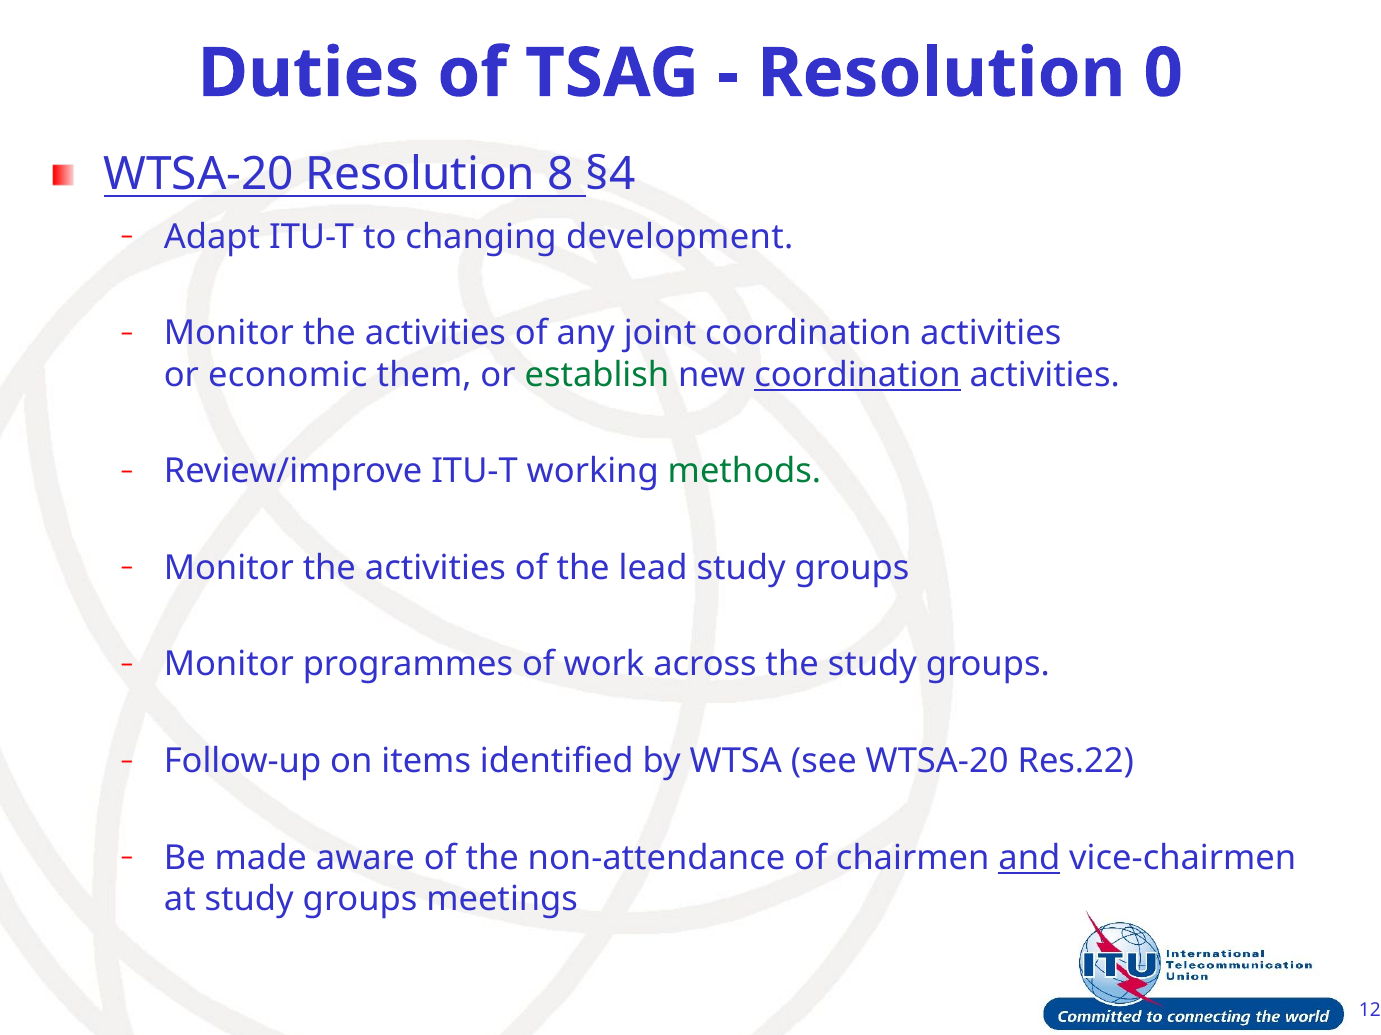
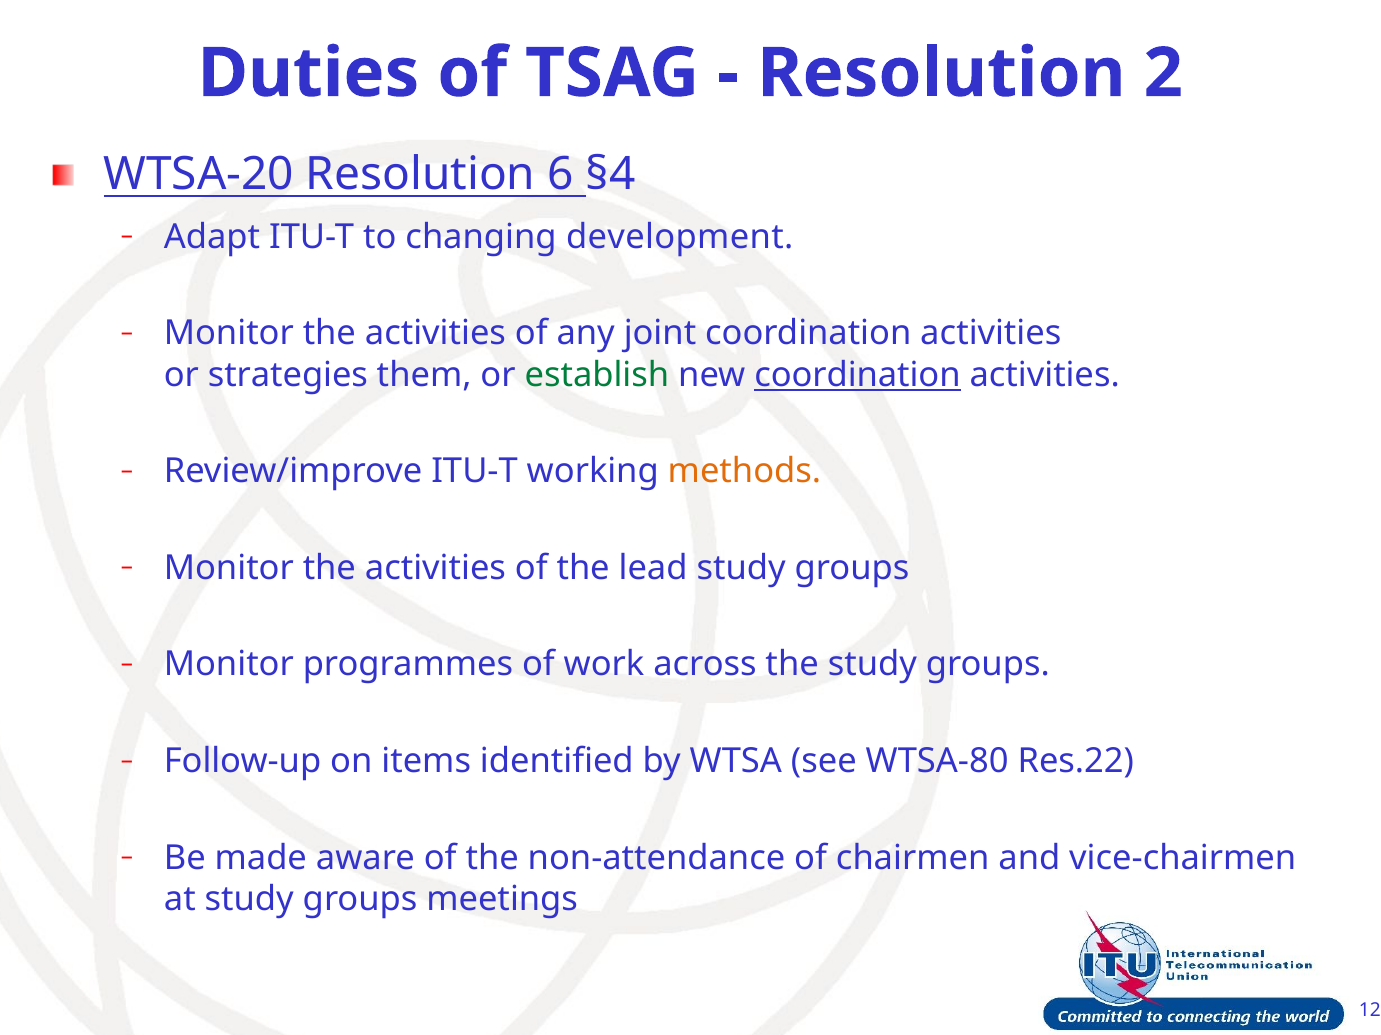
0: 0 -> 2
8: 8 -> 6
economic: economic -> strategies
methods colour: green -> orange
see WTSA-20: WTSA-20 -> WTSA-80
and underline: present -> none
